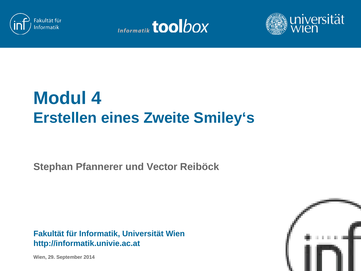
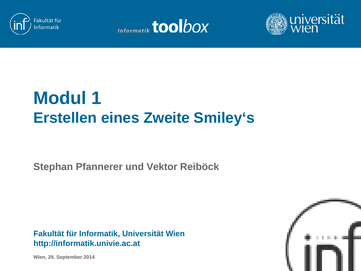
4: 4 -> 1
Vector: Vector -> Vektor
